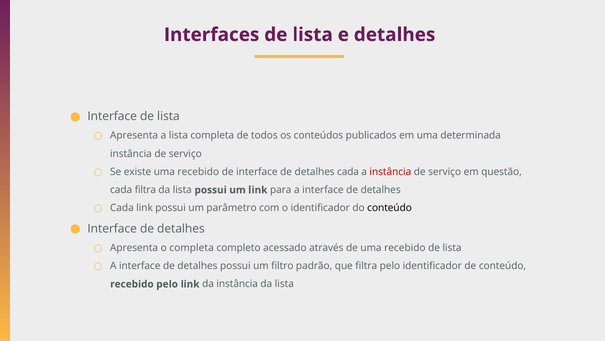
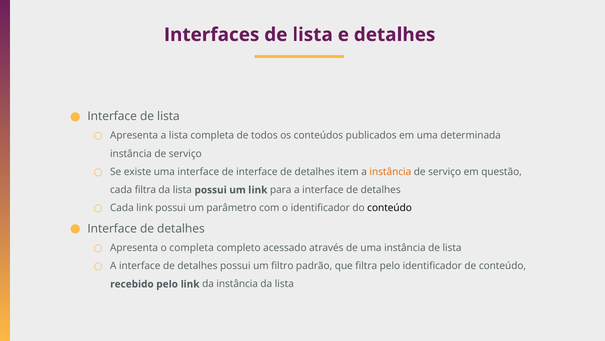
existe uma recebido: recebido -> interface
detalhes cada: cada -> item
instância at (390, 171) colour: red -> orange
de uma recebido: recebido -> instância
